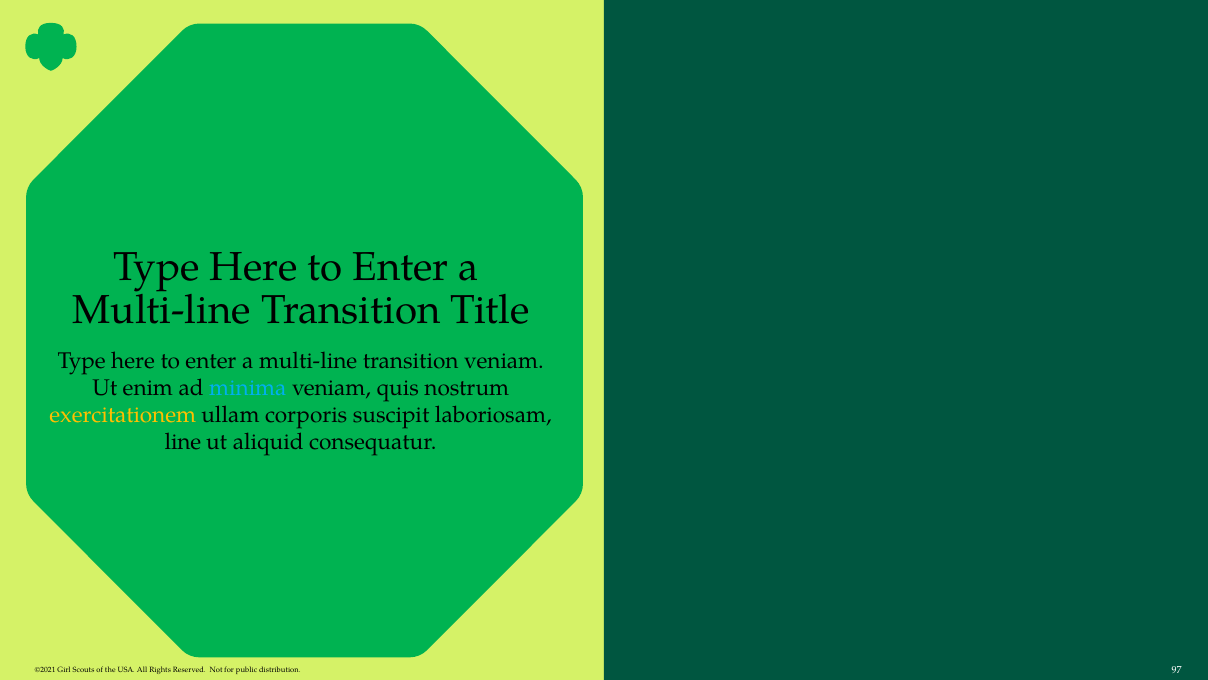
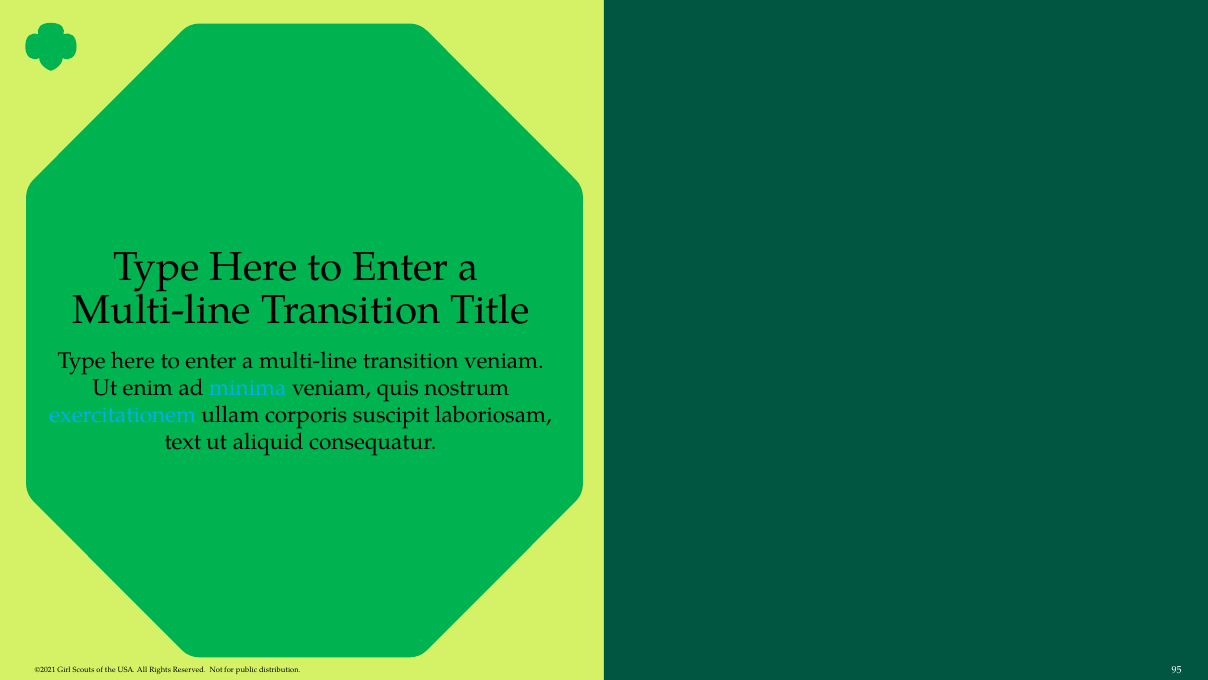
exercitationem colour: yellow -> light blue
line: line -> text
97: 97 -> 95
